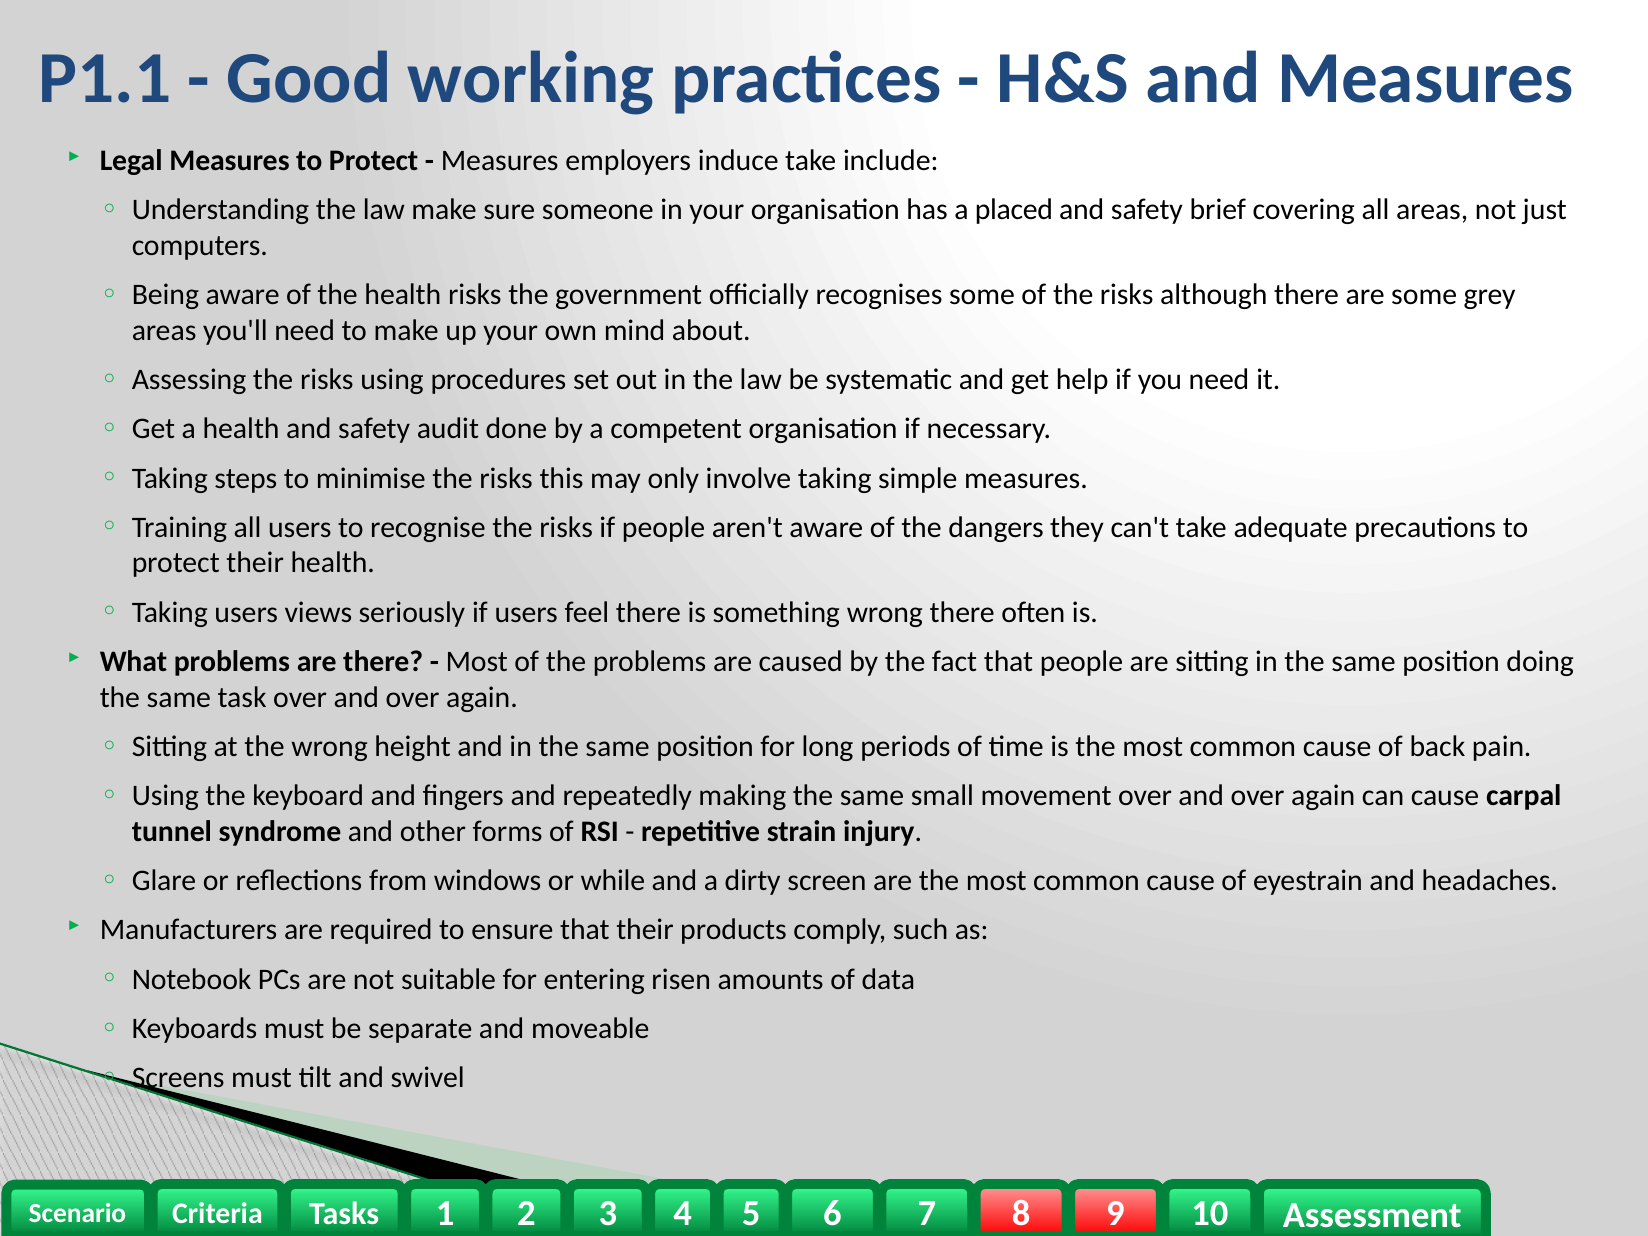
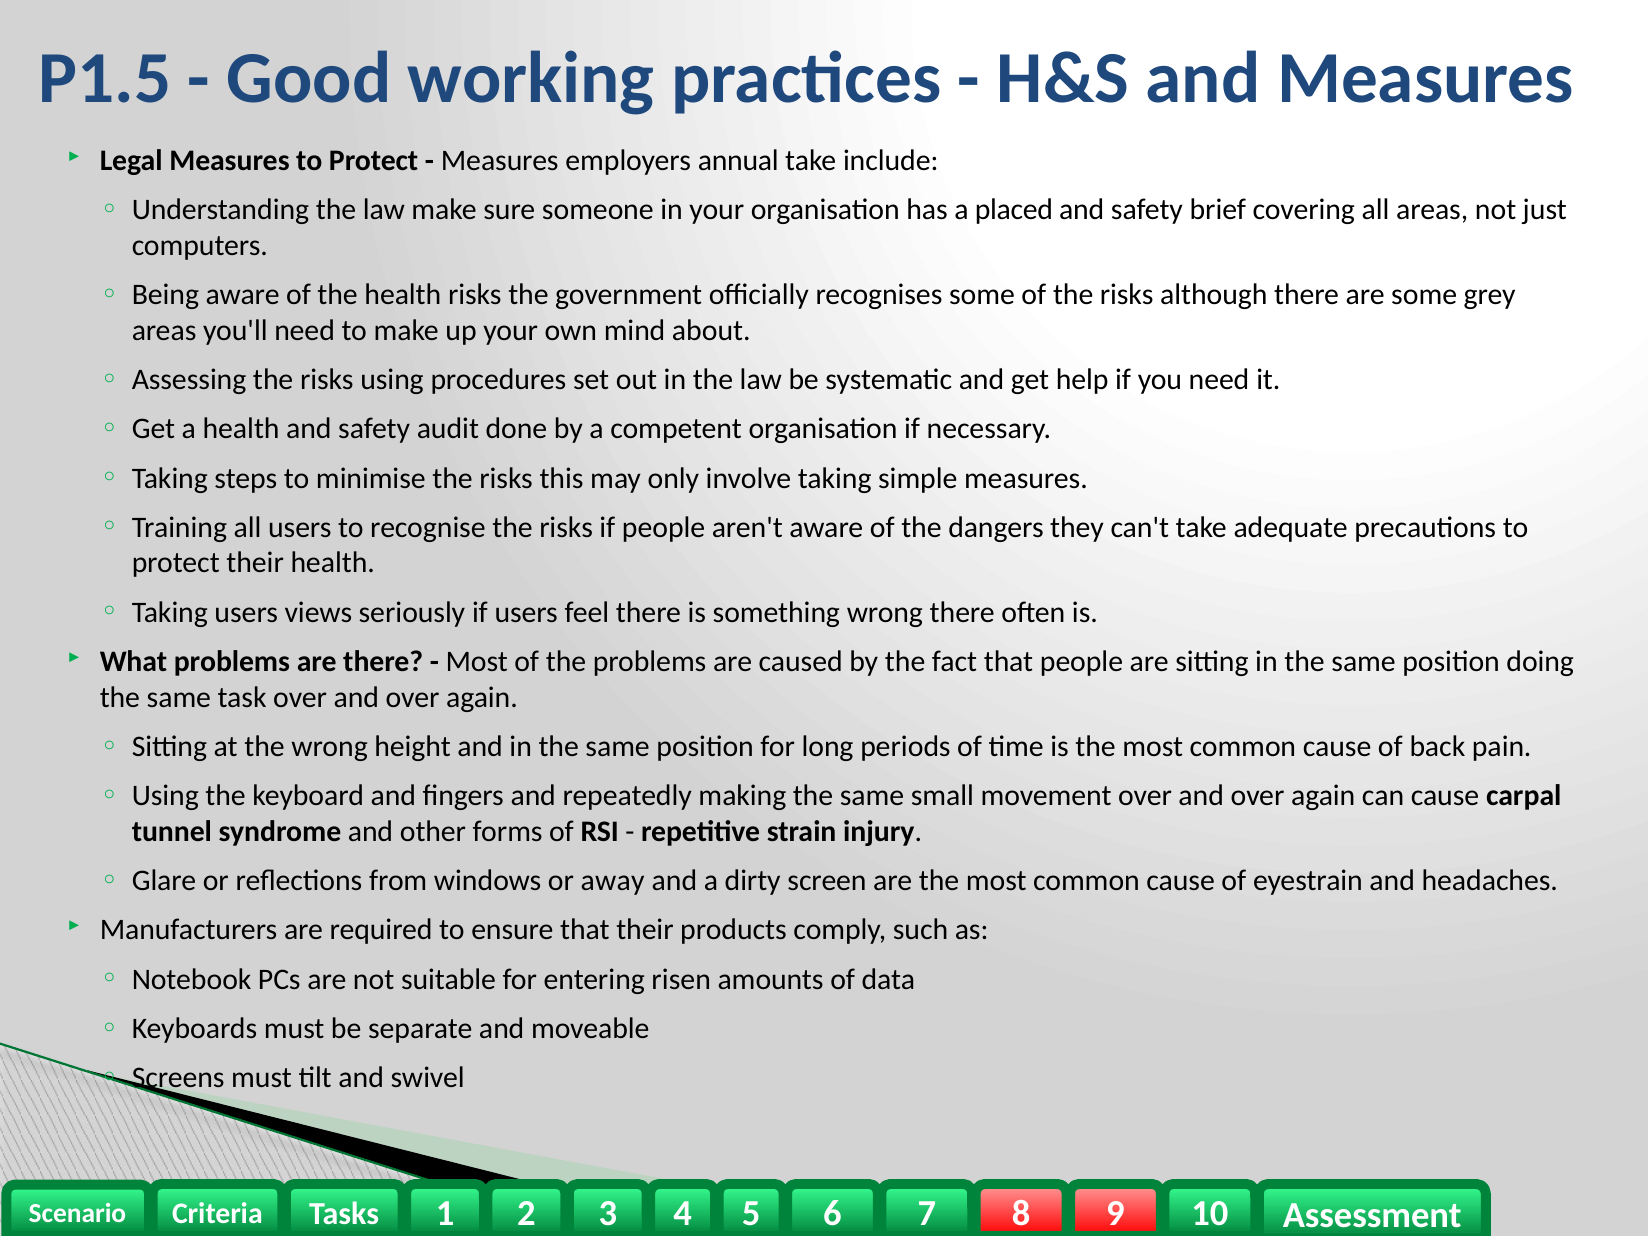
P1.1: P1.1 -> P1.5
induce: induce -> annual
while: while -> away
